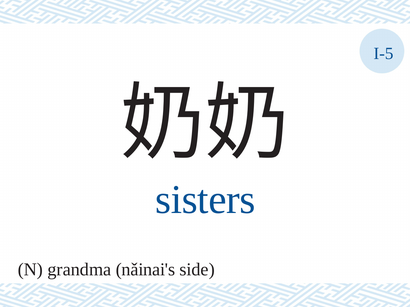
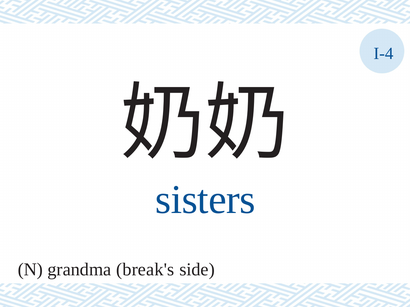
I-5: I-5 -> I-4
nǎinai's: nǎinai's -> break's
